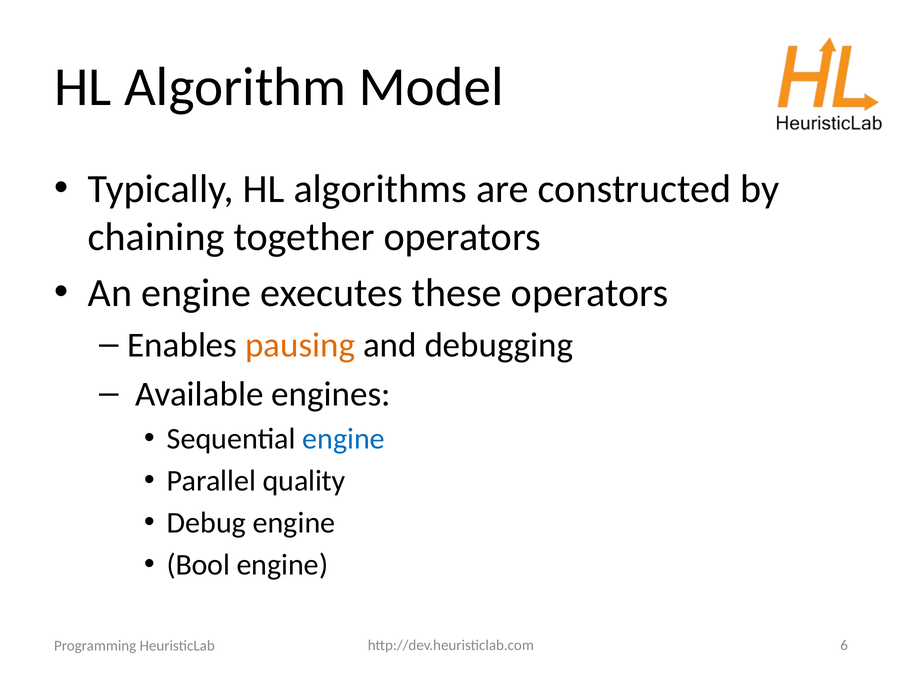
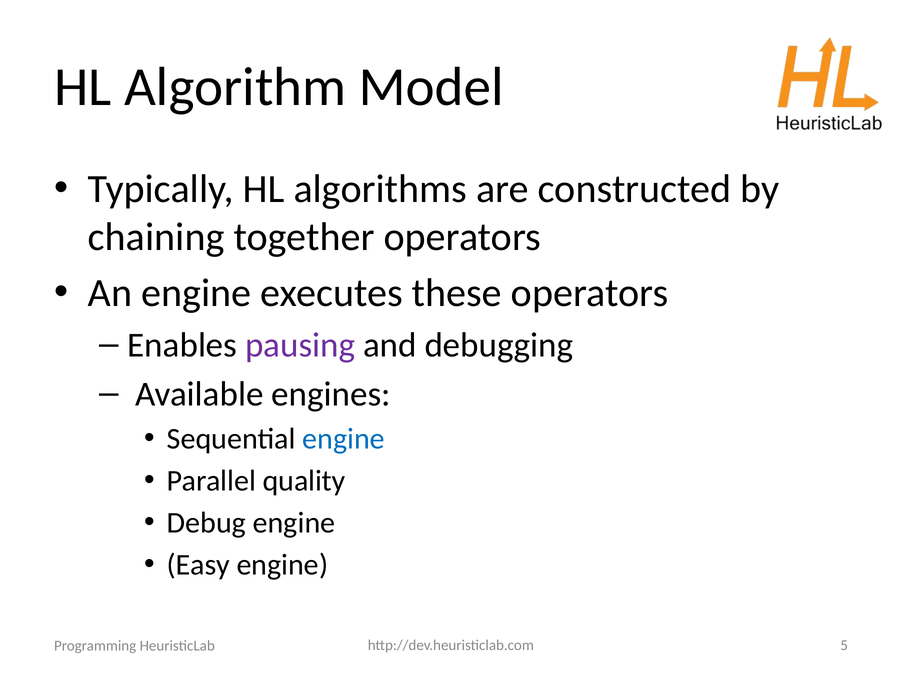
pausing colour: orange -> purple
Bool: Bool -> Easy
6: 6 -> 5
